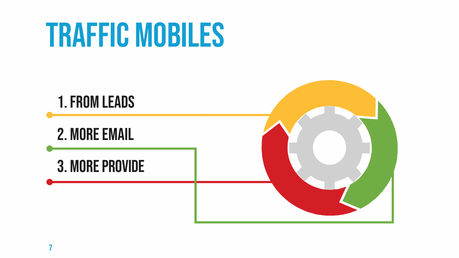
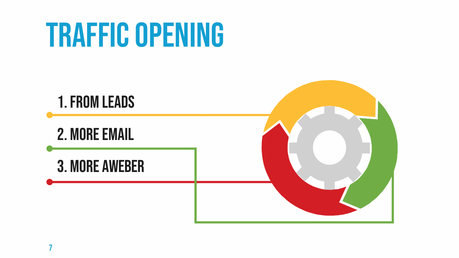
mobiles: mobiles -> opening
provide: provide -> aweber
